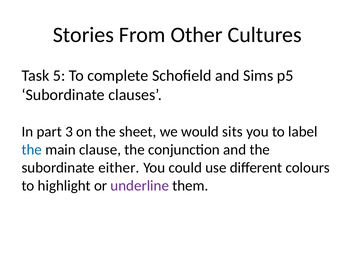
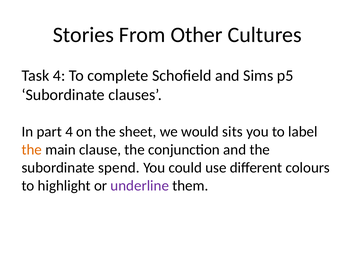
Task 5: 5 -> 4
part 3: 3 -> 4
the at (32, 150) colour: blue -> orange
either: either -> spend
